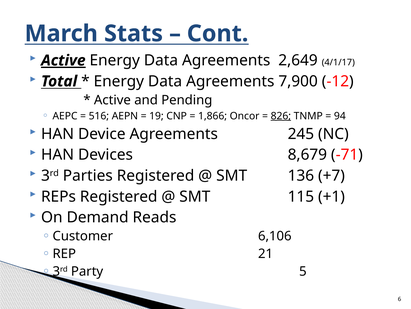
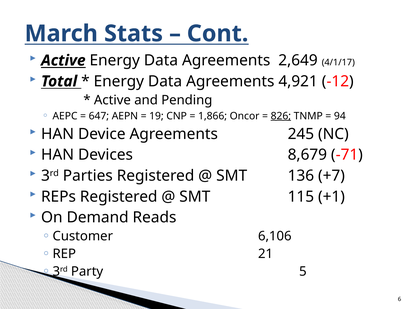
Active at (63, 60) underline: present -> none
7,900: 7,900 -> 4,921
516: 516 -> 647
